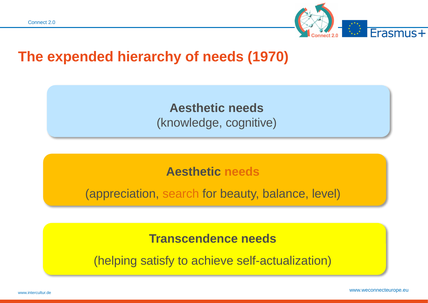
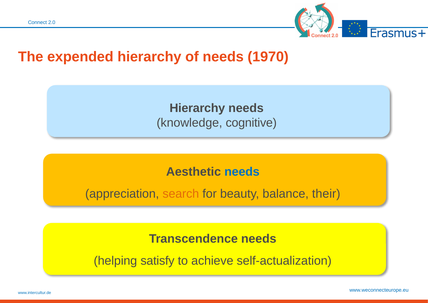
Aesthetic at (197, 108): Aesthetic -> Hierarchy
needs at (242, 172) colour: orange -> blue
level: level -> their
